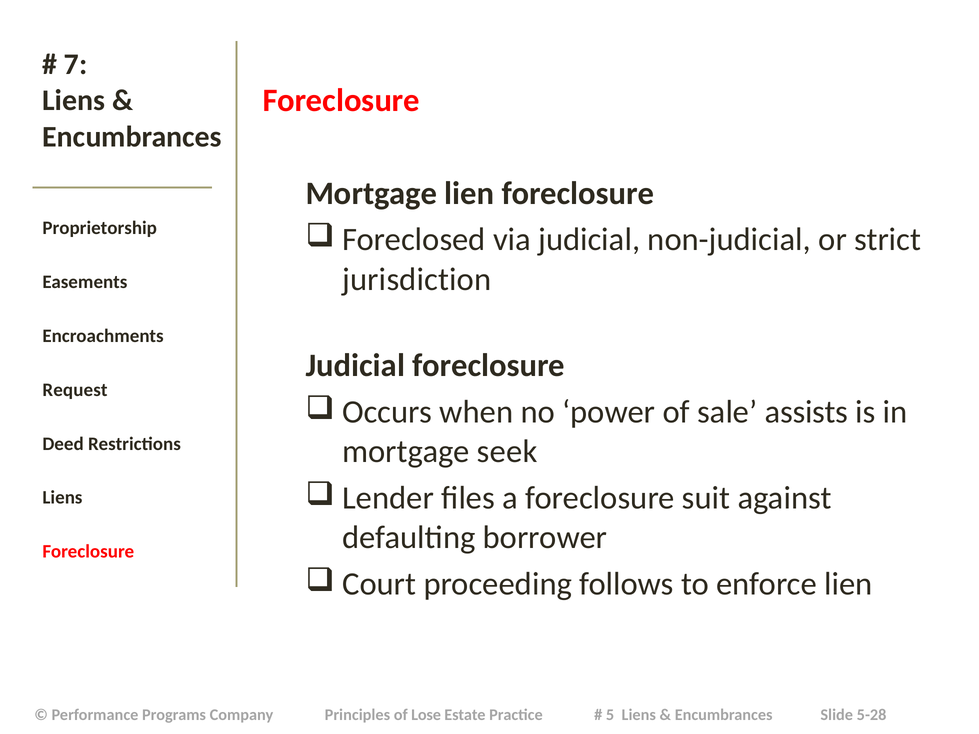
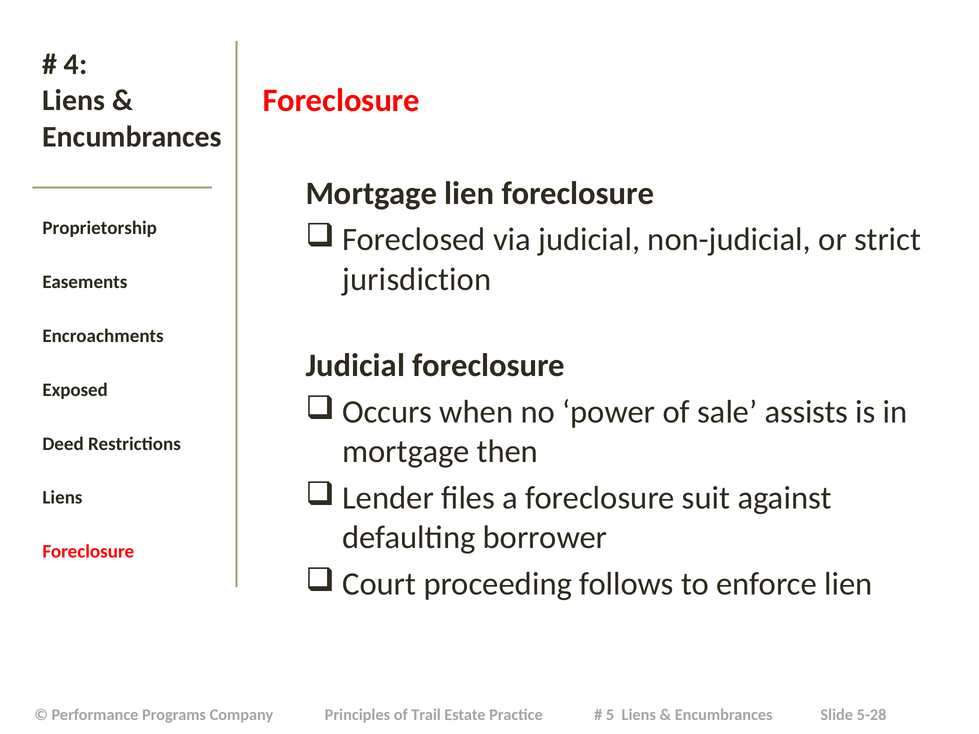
7: 7 -> 4
Request: Request -> Exposed
seek: seek -> then
Lose: Lose -> Trail
